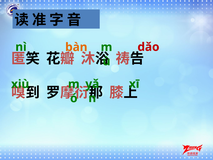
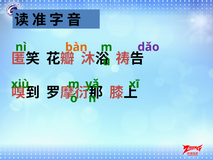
dǎo colour: red -> purple
